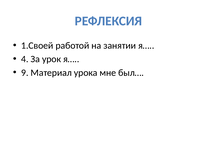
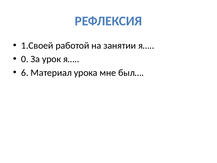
4: 4 -> 0
9: 9 -> 6
